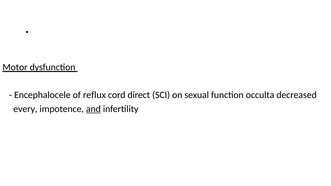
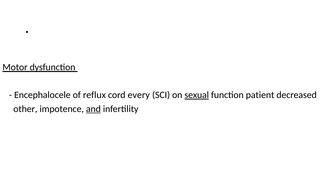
direct: direct -> every
sexual underline: none -> present
occulta: occulta -> patient
every: every -> other
